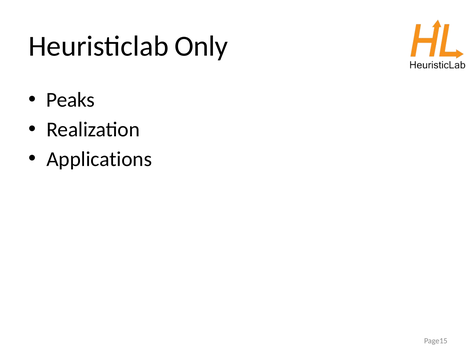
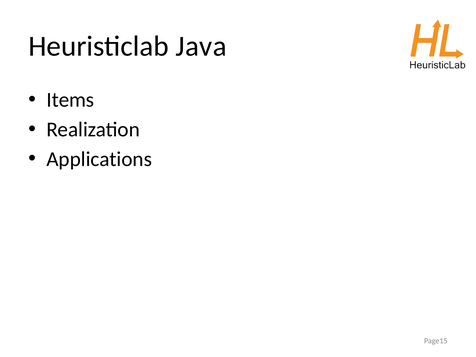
Only: Only -> Java
Peaks: Peaks -> Items
